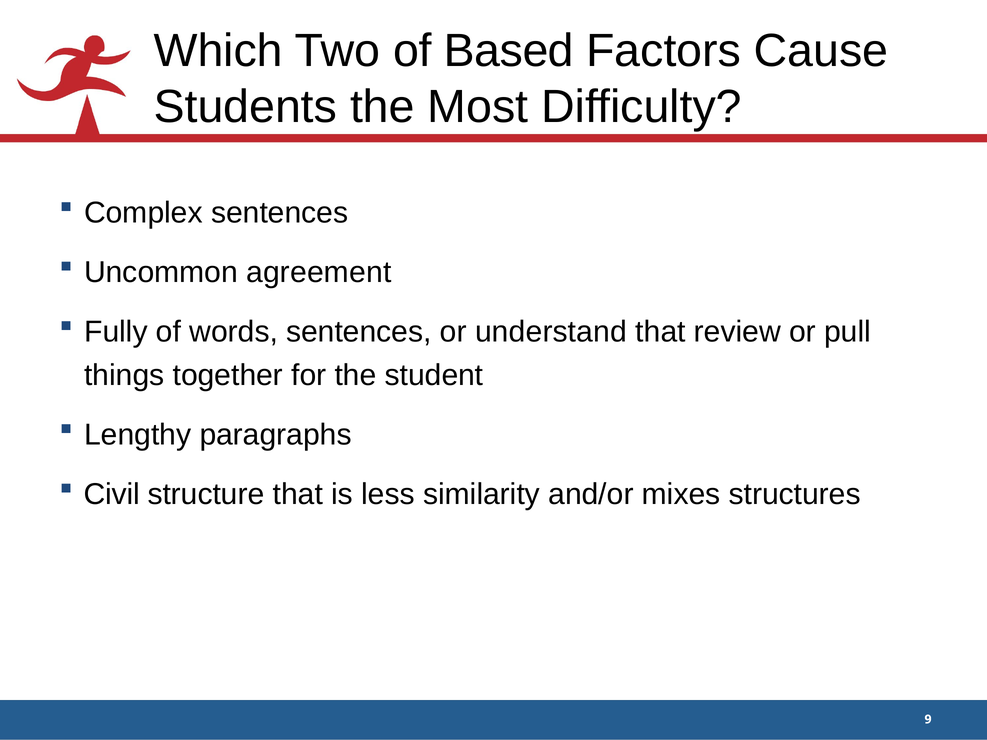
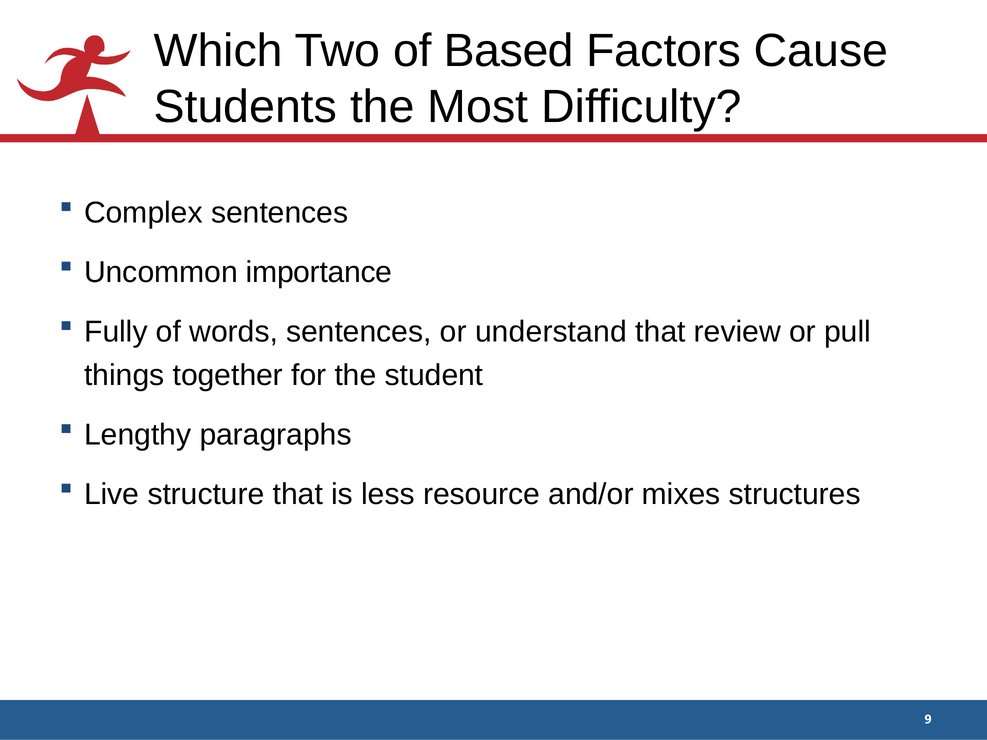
agreement: agreement -> importance
Civil: Civil -> Live
similarity: similarity -> resource
